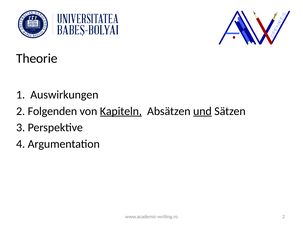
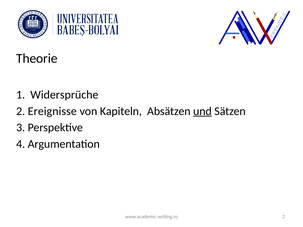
Auswirkungen: Auswirkungen -> Widersprüche
Folgenden: Folgenden -> Ereignisse
Kapiteln underline: present -> none
